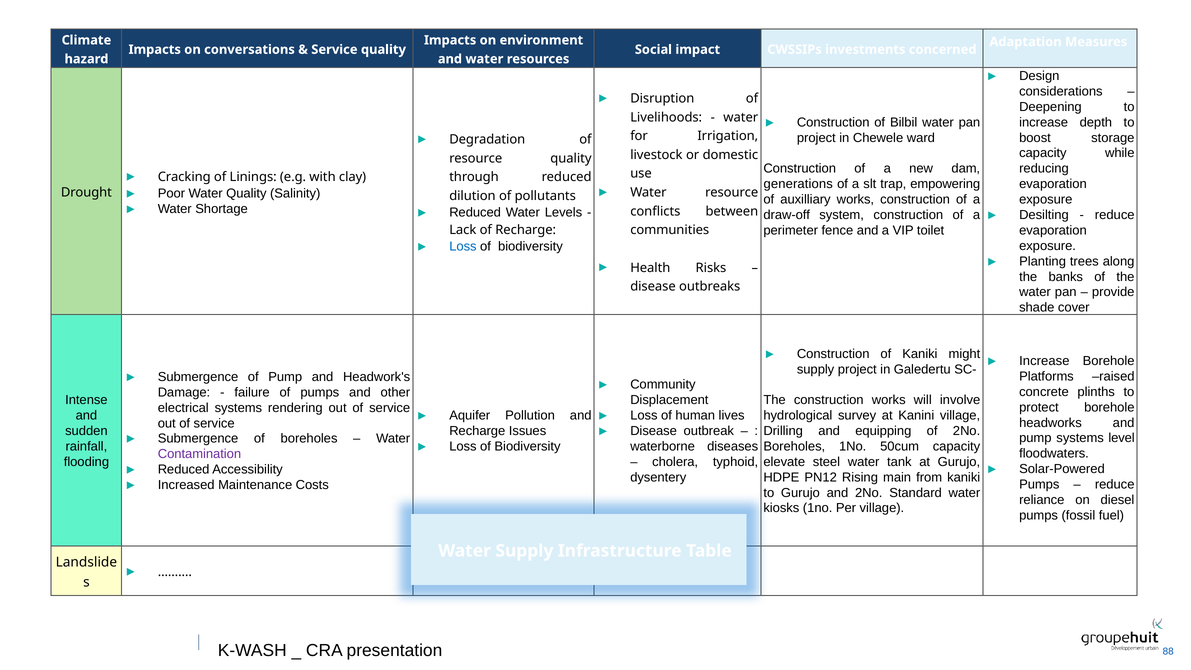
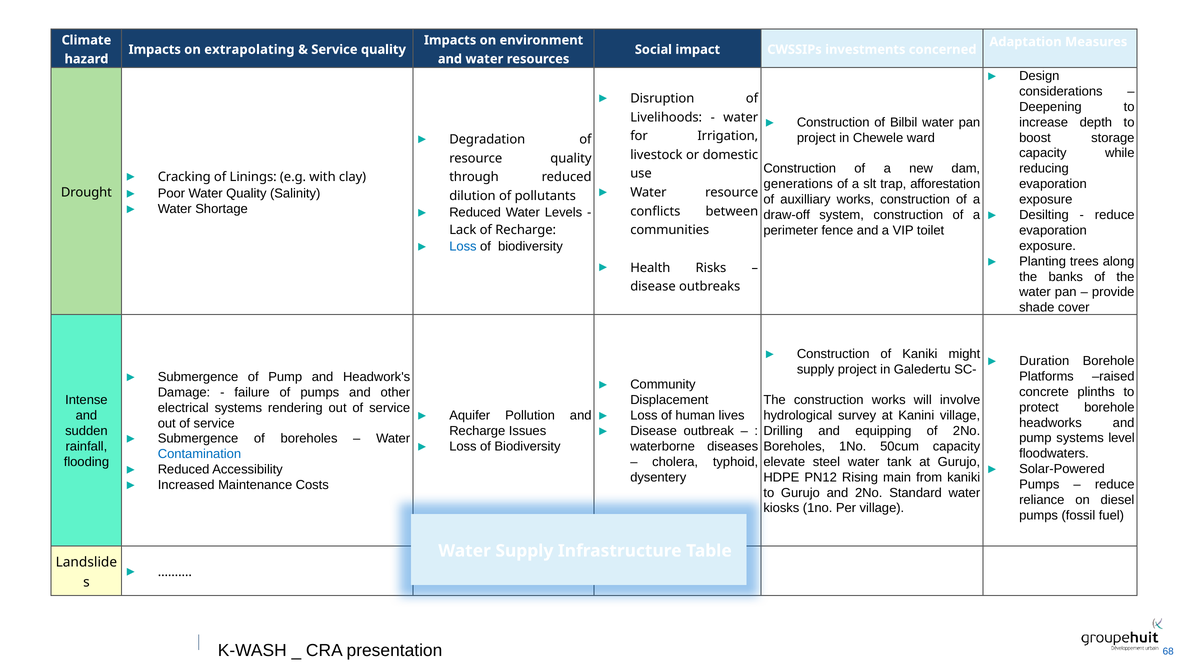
conversations: conversations -> extrapolating
empowering: empowering -> afforestation
Increase at (1044, 361): Increase -> Duration
Contamination colour: purple -> blue
88: 88 -> 68
